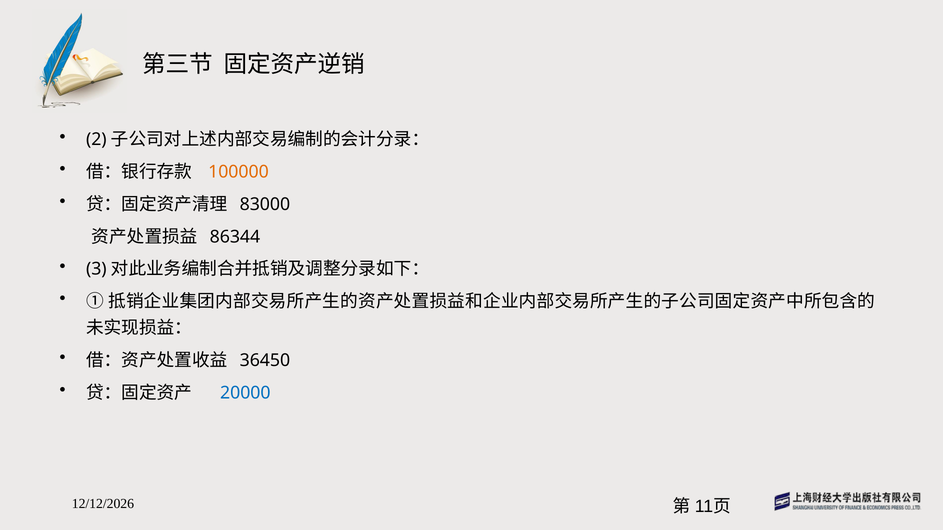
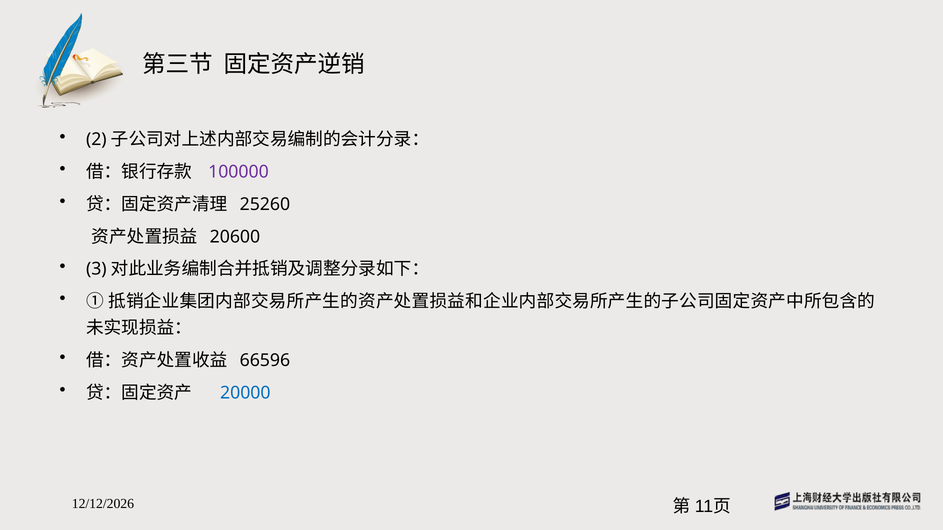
100000 colour: orange -> purple
83000: 83000 -> 25260
86344: 86344 -> 20600
36450: 36450 -> 66596
